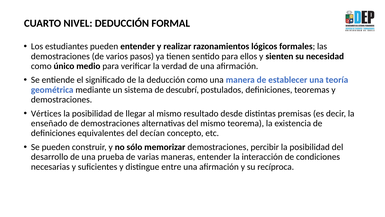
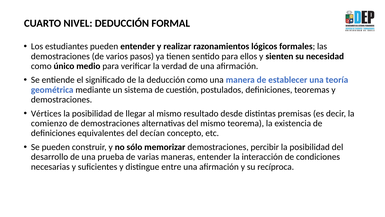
descubrí: descubrí -> cuestión
enseñado: enseñado -> comienzo
